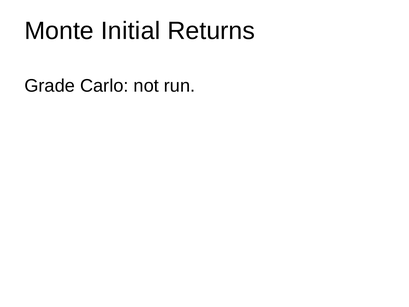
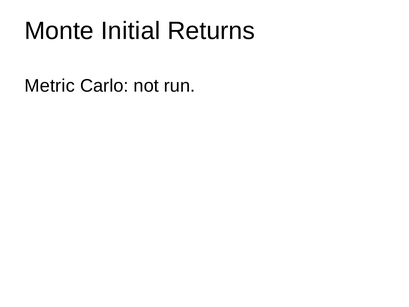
Grade: Grade -> Metric
